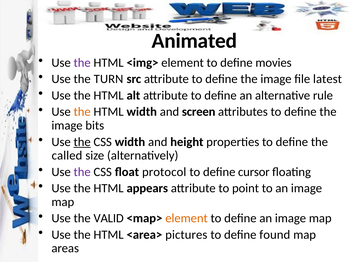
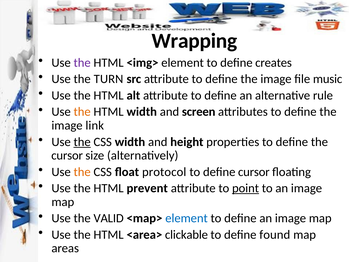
Animated: Animated -> Wrapping
movies: movies -> creates
latest: latest -> music
bits: bits -> link
called at (67, 155): called -> cursor
the at (82, 172) colour: purple -> orange
appears: appears -> prevent
point underline: none -> present
element at (187, 218) colour: orange -> blue
pictures: pictures -> clickable
